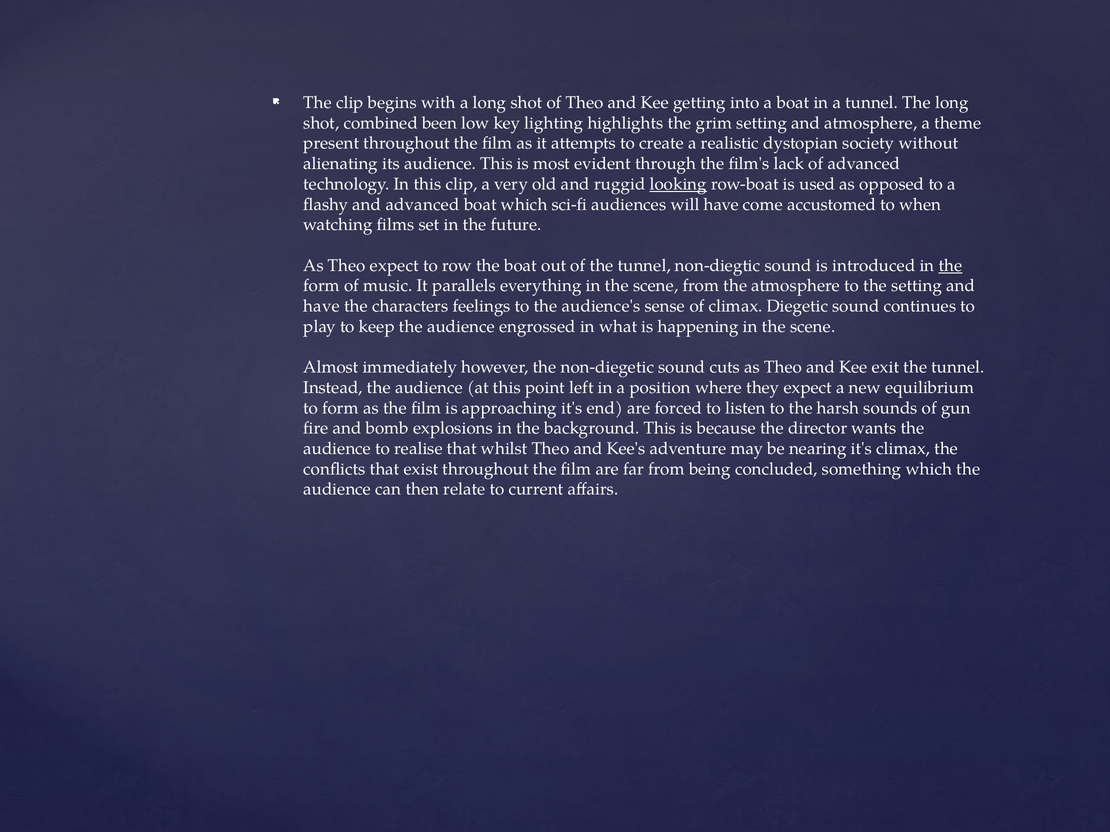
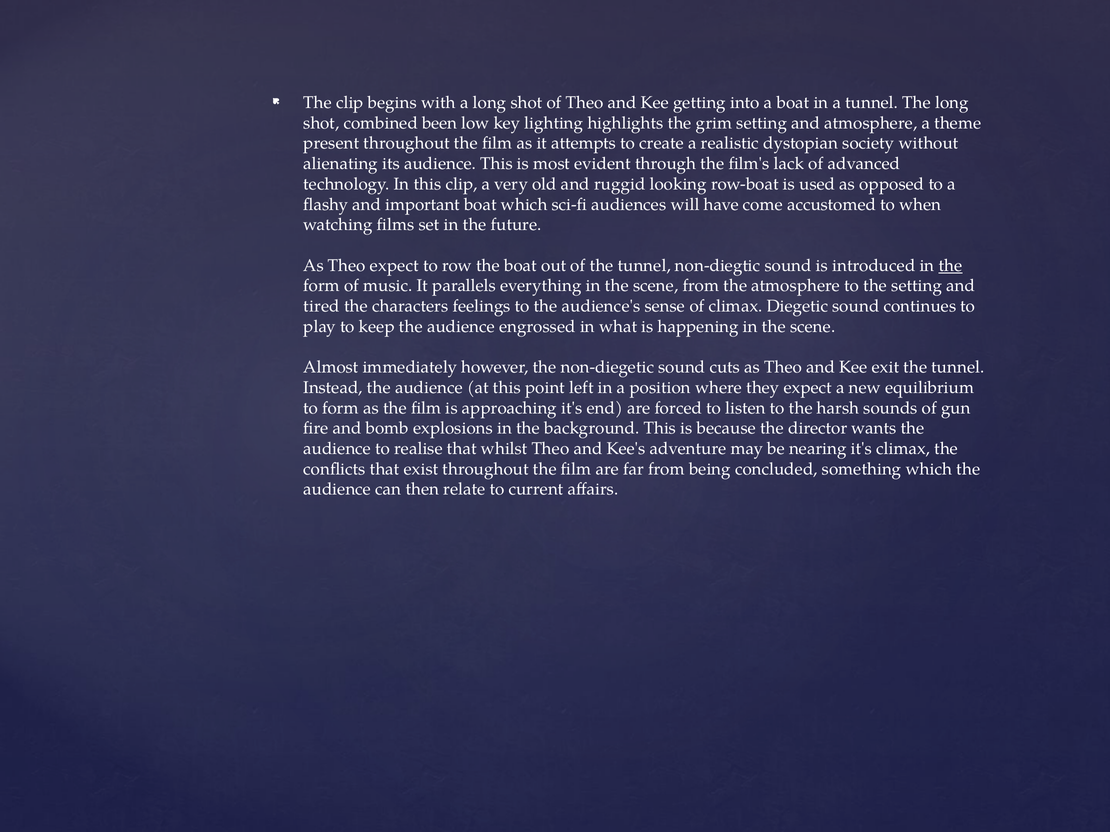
looking underline: present -> none
and advanced: advanced -> important
have at (322, 306): have -> tired
